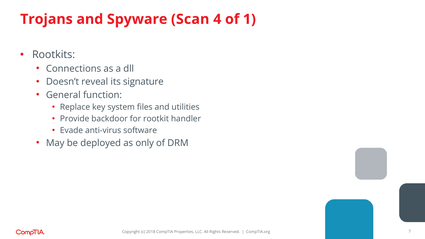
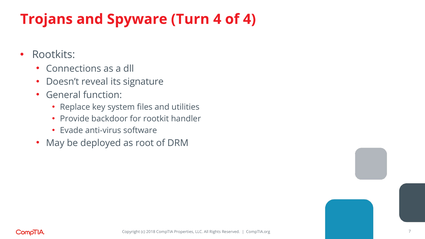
Scan: Scan -> Turn
of 1: 1 -> 4
only: only -> root
